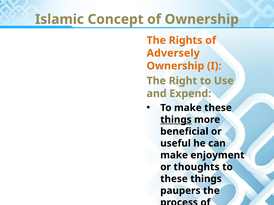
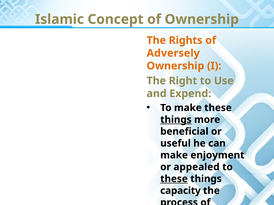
thoughts: thoughts -> appealed
these at (174, 179) underline: none -> present
paupers: paupers -> capacity
